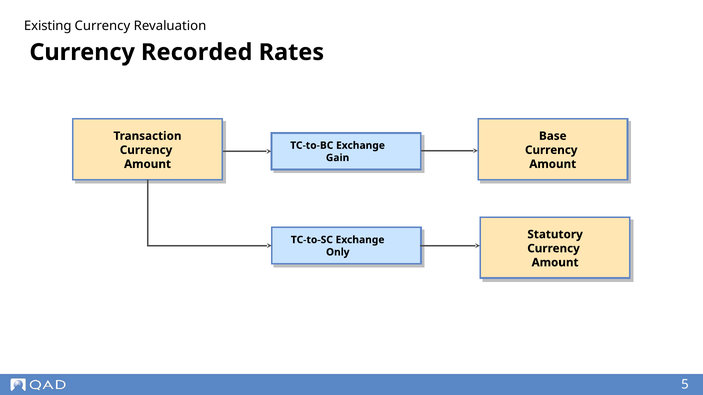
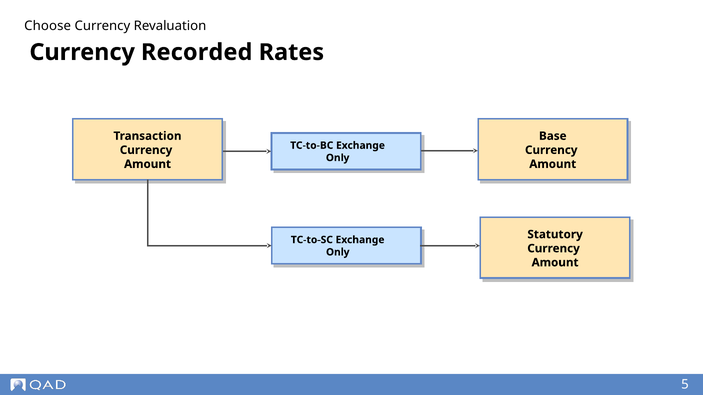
Existing: Existing -> Choose
Gain at (338, 158): Gain -> Only
